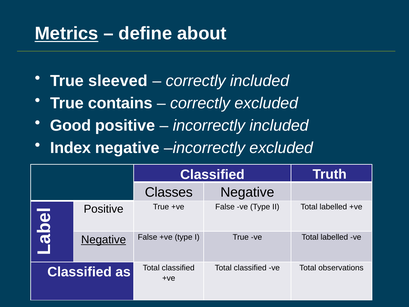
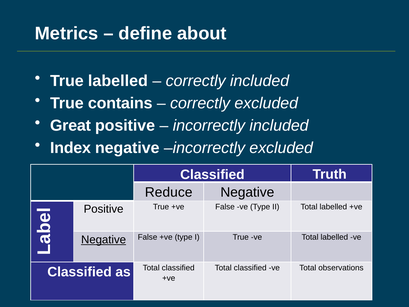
Metrics underline: present -> none
True sleeved: sleeved -> labelled
Good: Good -> Great
Classes: Classes -> Reduce
